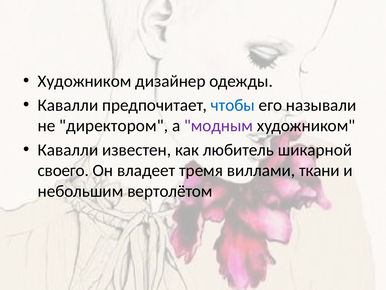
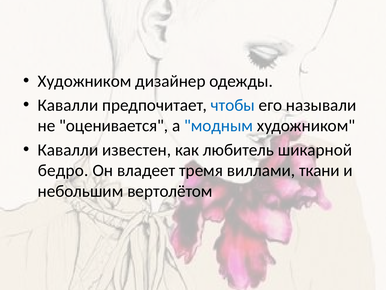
директором: директором -> оценивается
модным colour: purple -> blue
своего: своего -> бедро
